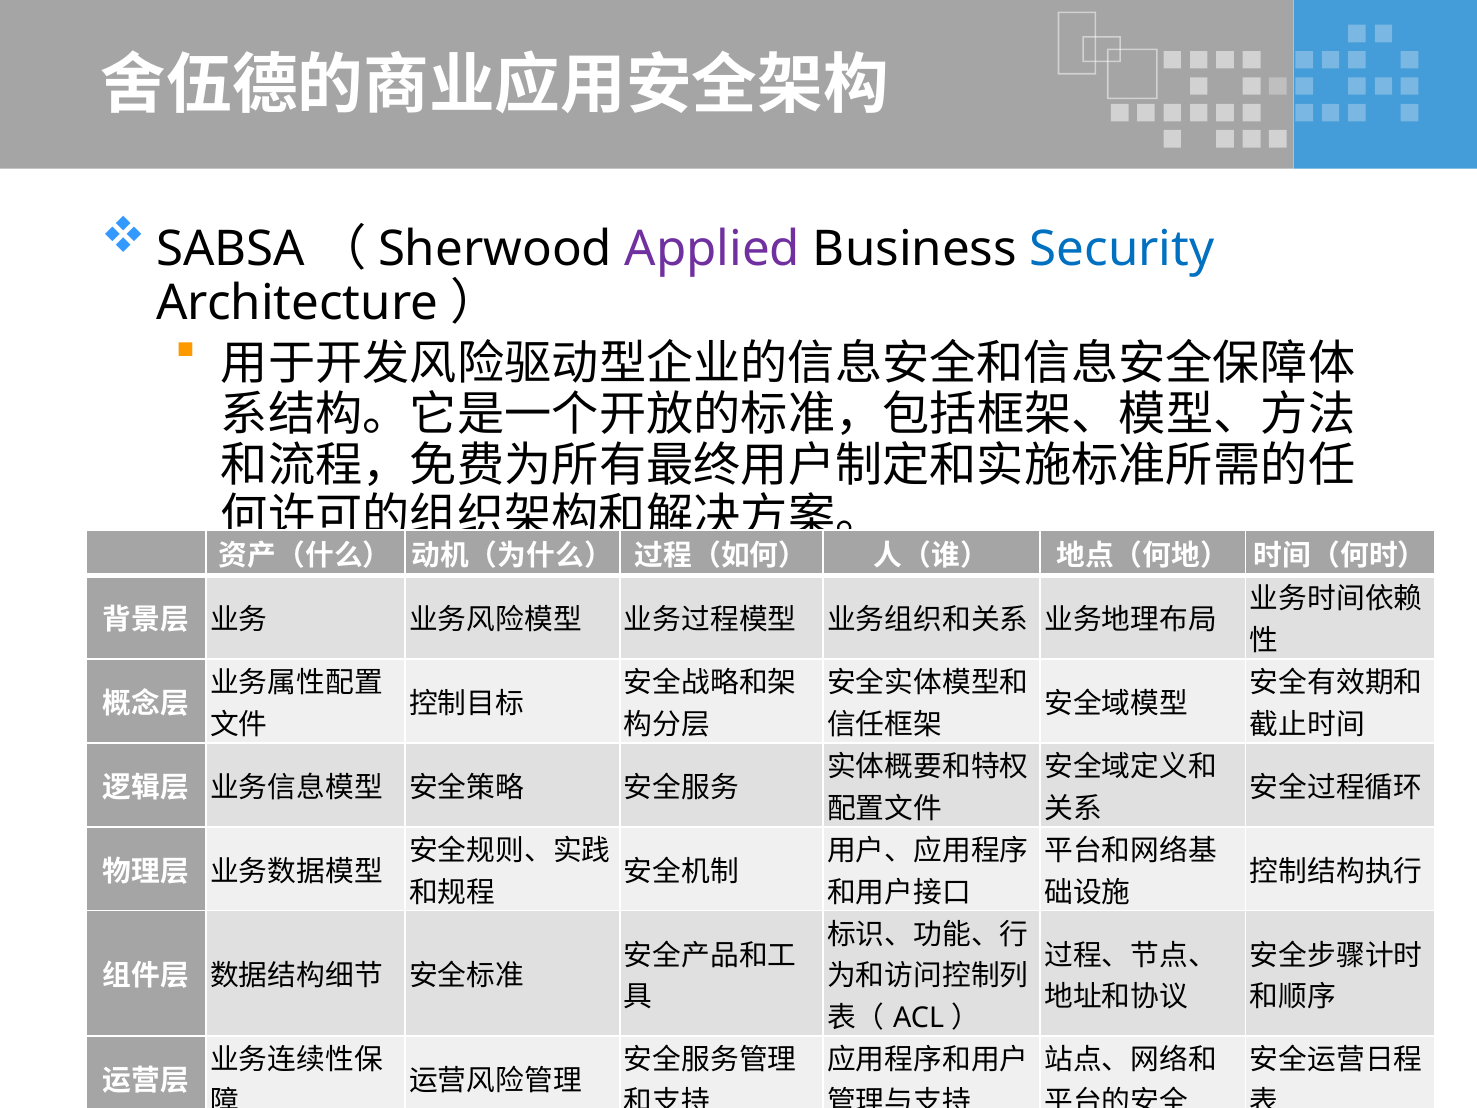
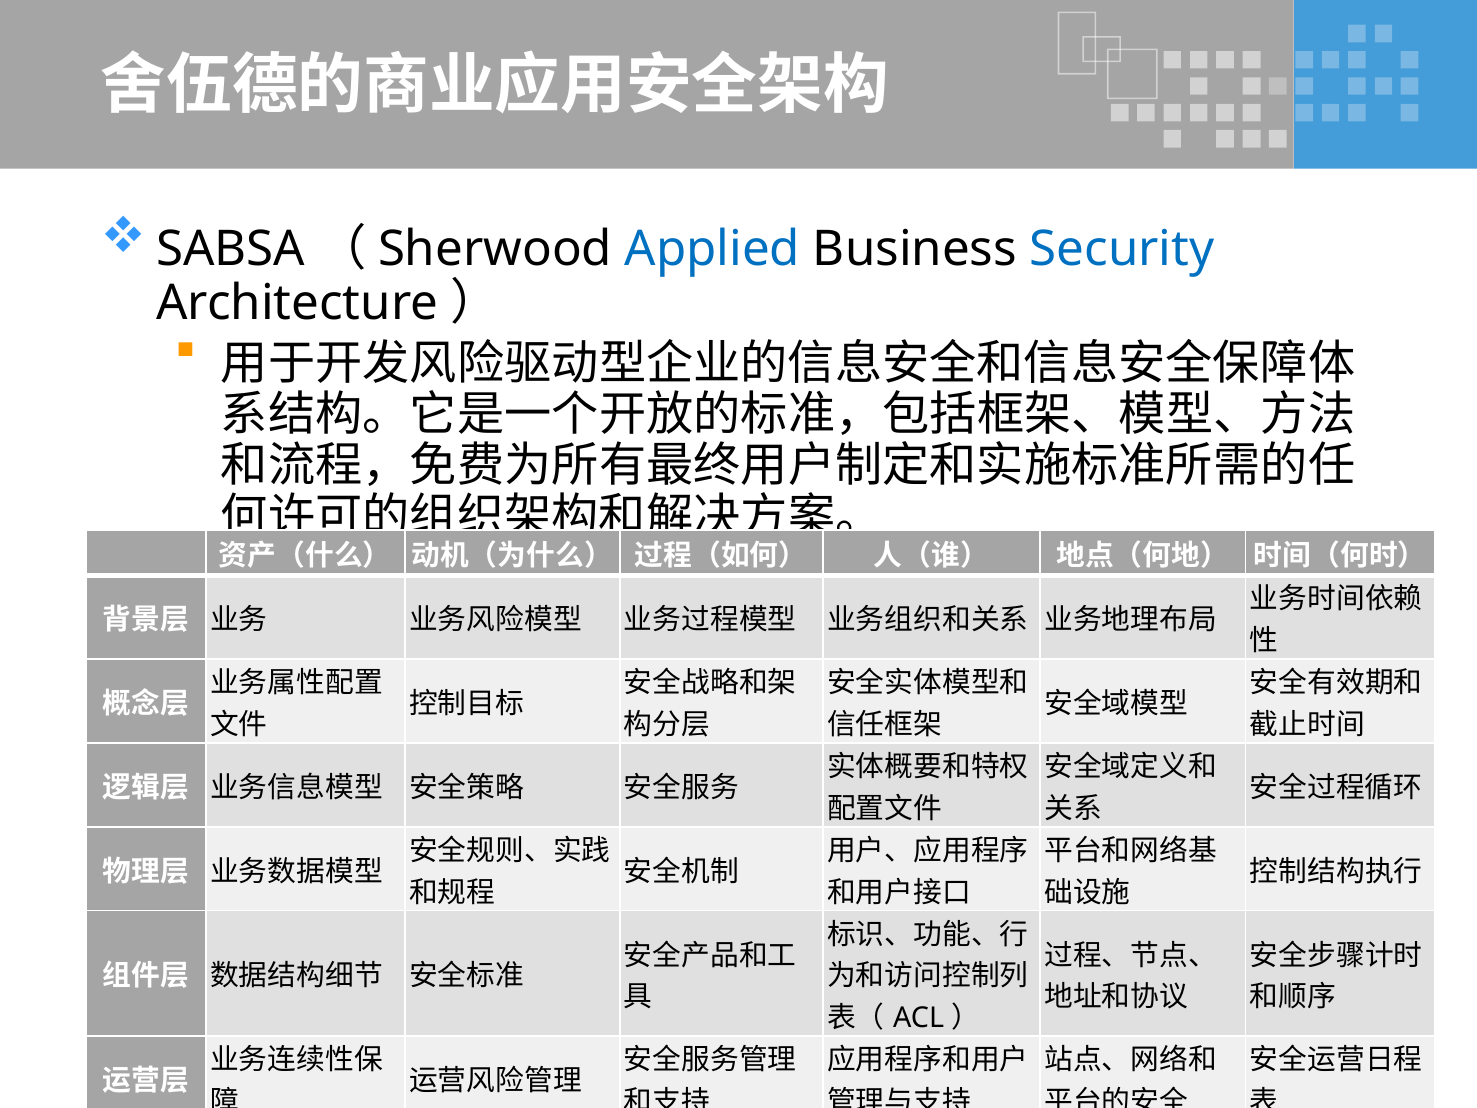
Applied colour: purple -> blue
